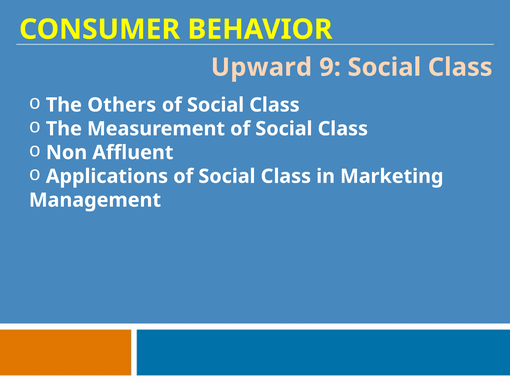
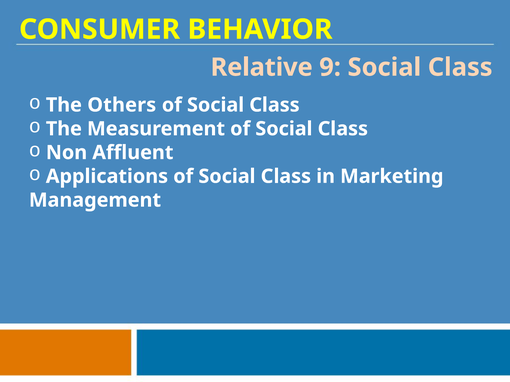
Upward: Upward -> Relative
